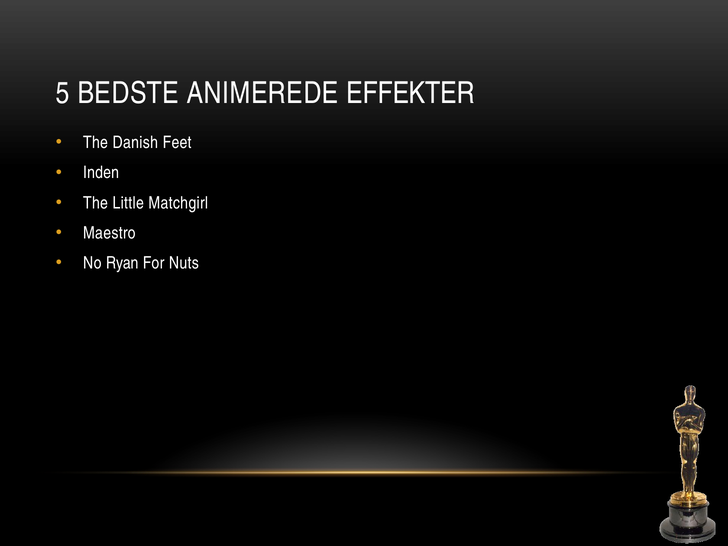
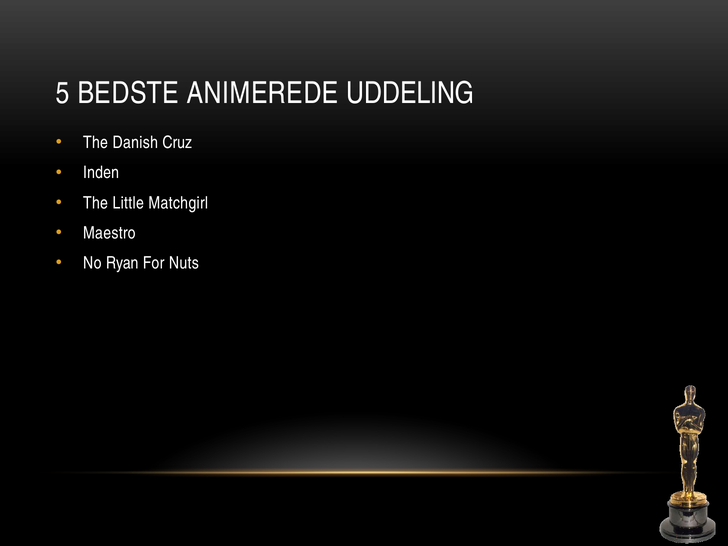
EFFEKTER: EFFEKTER -> UDDELING
Feet: Feet -> Cruz
